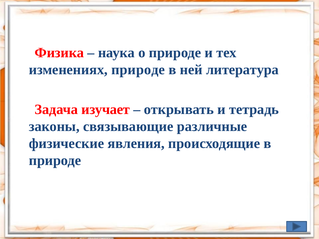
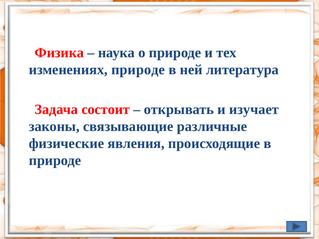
изучает: изучает -> состоит
тетрадь: тетрадь -> изучает
